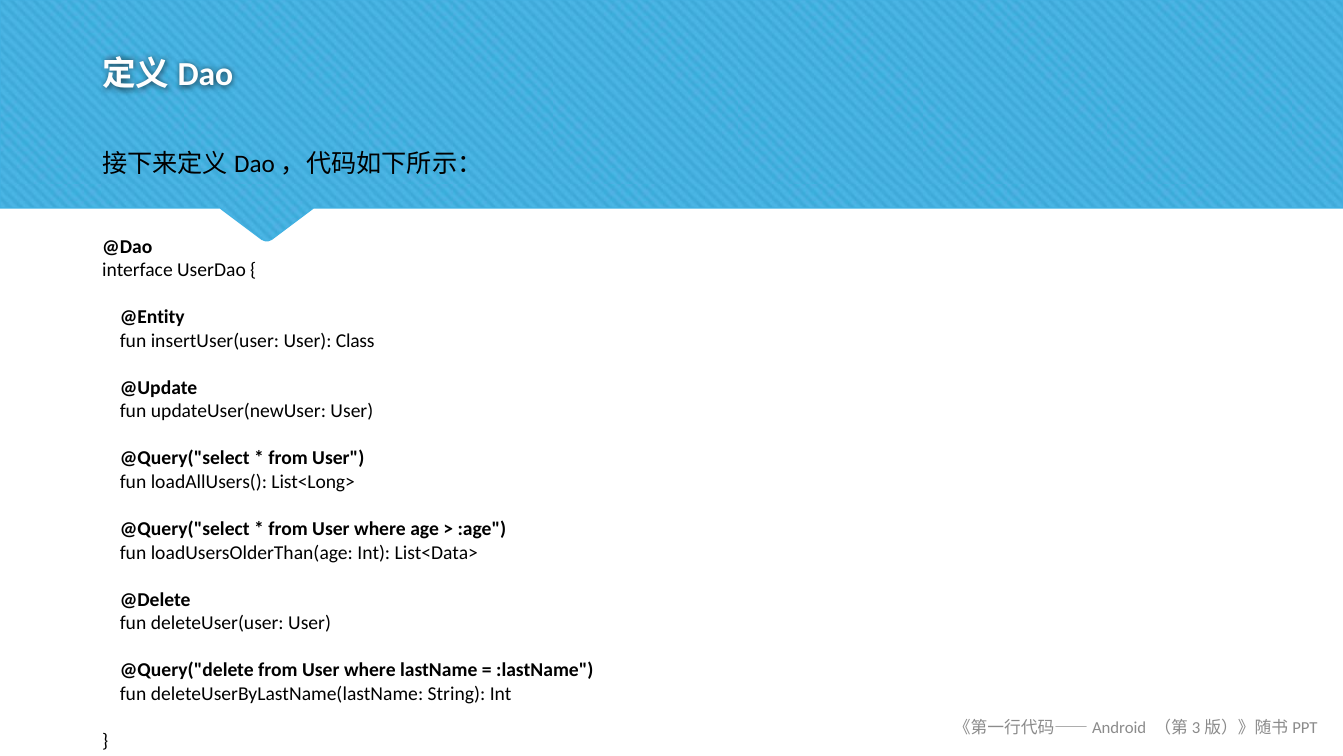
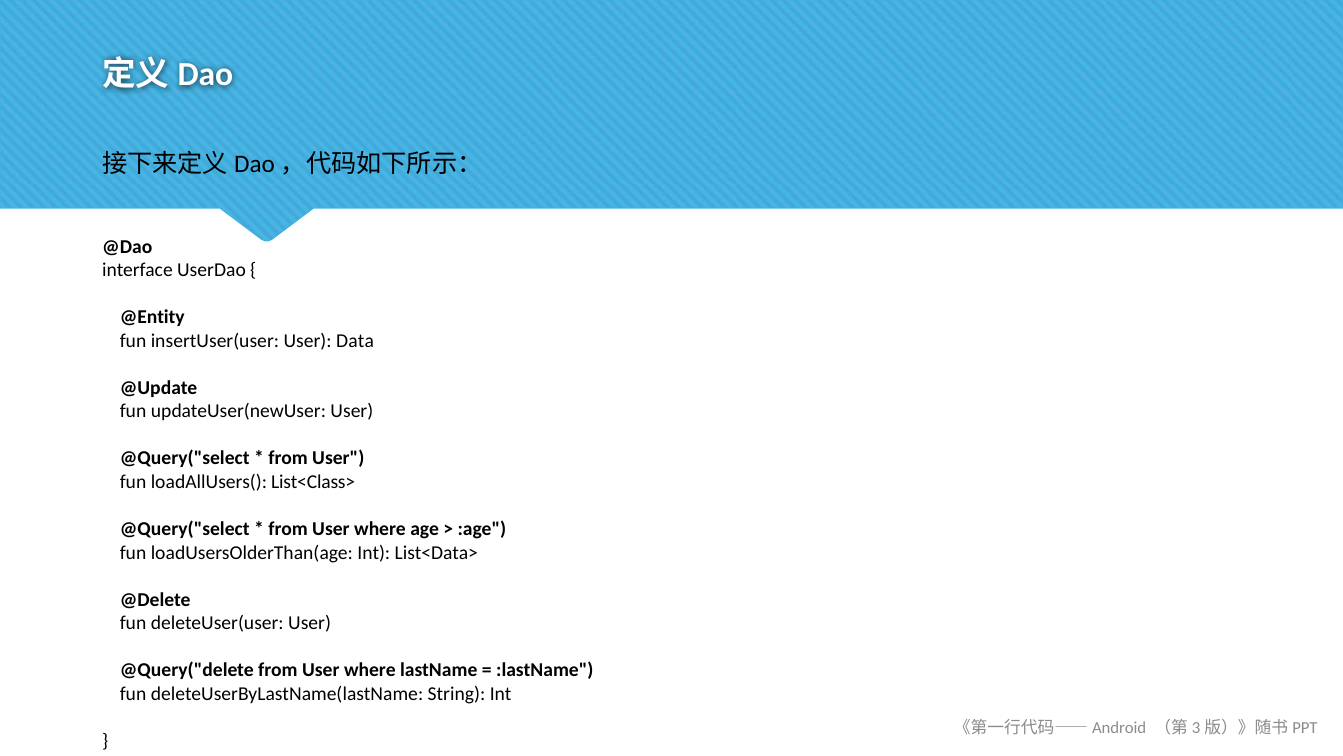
Class: Class -> Data
List<Long>: List<Long> -> List<Class>
